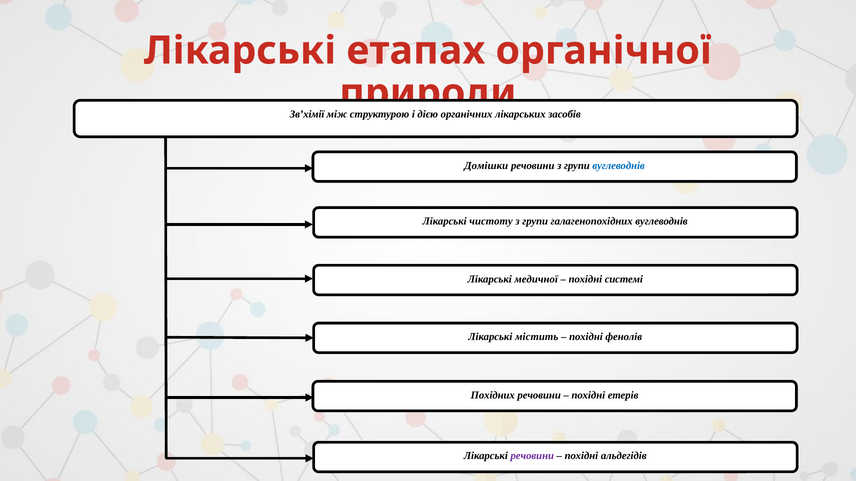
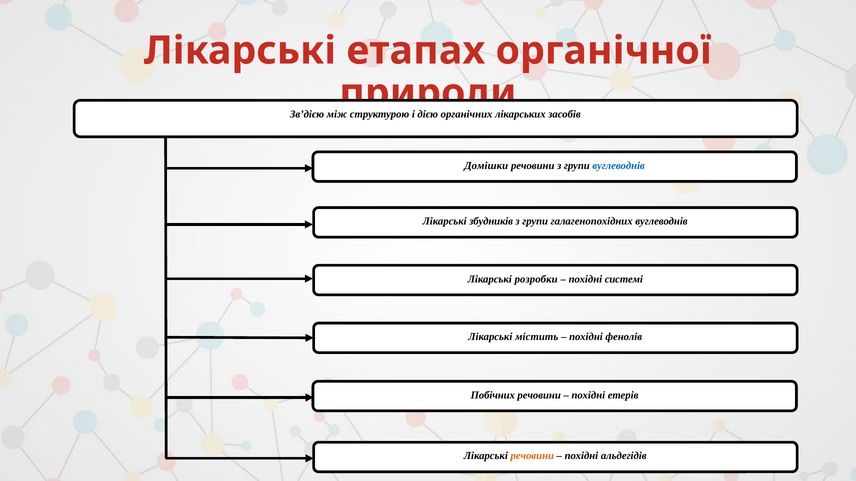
Зв’хімії: Зв’хімії -> Зв’дією
чистоту: чистоту -> збудників
медичної: медичної -> розробки
Похідних: Похідних -> Побічних
речовини at (532, 456) colour: purple -> orange
